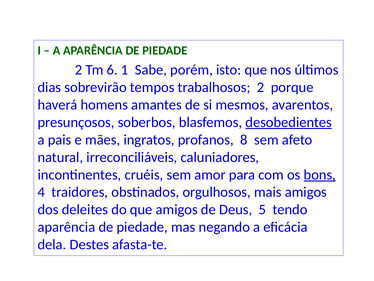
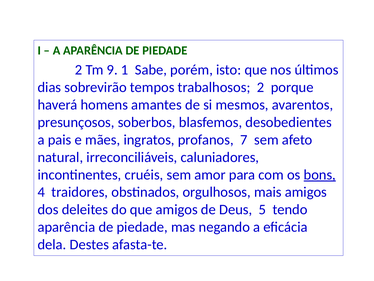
6: 6 -> 9
desobedientes underline: present -> none
8: 8 -> 7
